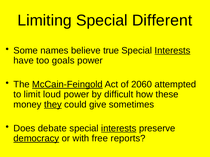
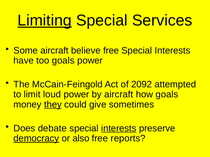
Limiting underline: none -> present
Different: Different -> Services
Some names: names -> aircraft
believe true: true -> free
Interests at (173, 51) underline: present -> none
McCain-Feingold underline: present -> none
2060: 2060 -> 2092
by difficult: difficult -> aircraft
how these: these -> goals
with: with -> also
